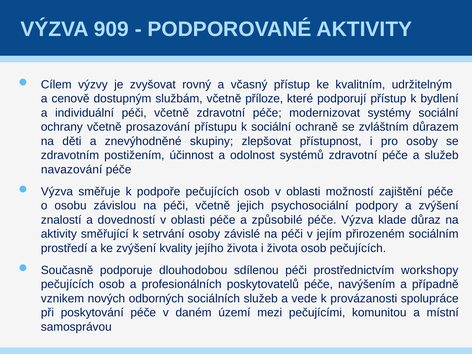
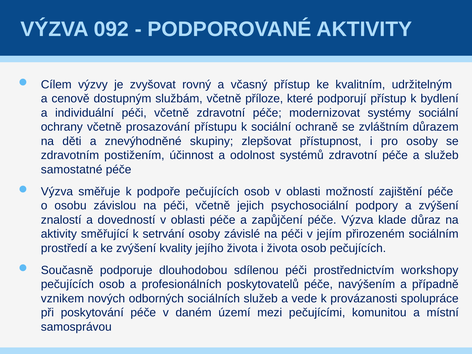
909: 909 -> 092
navazování: navazování -> samostatné
způsobilé: způsobilé -> zapůjčení
